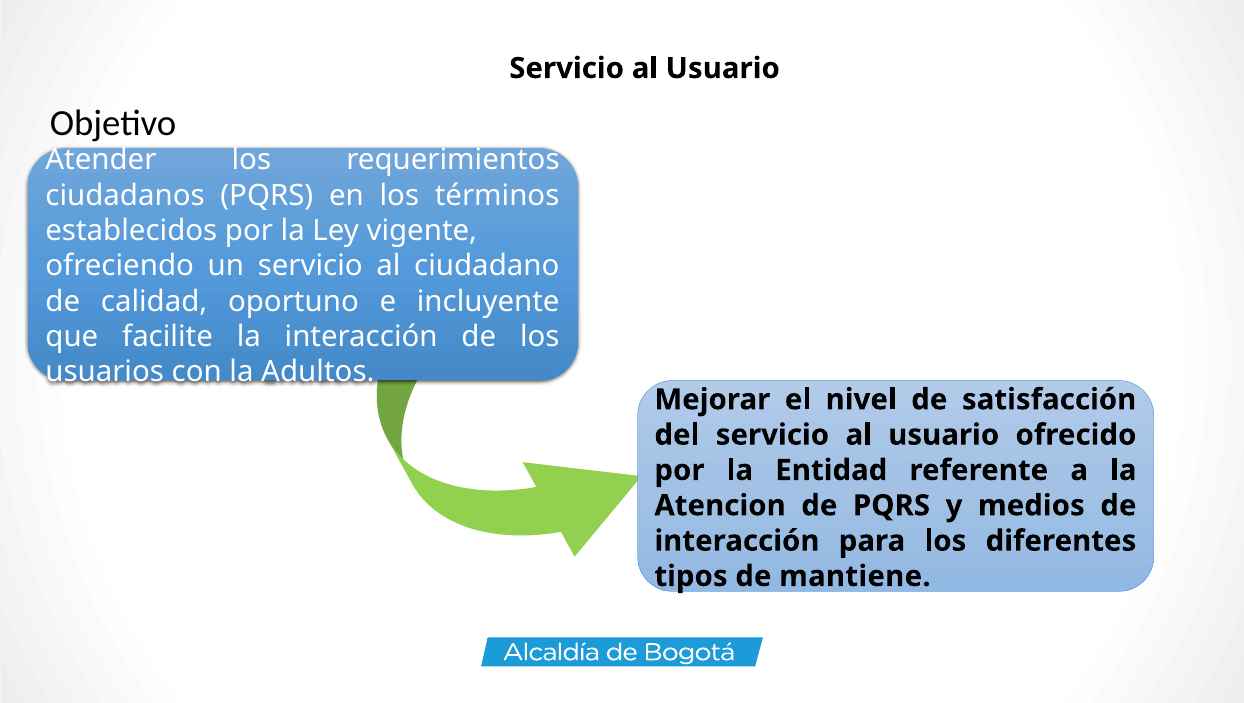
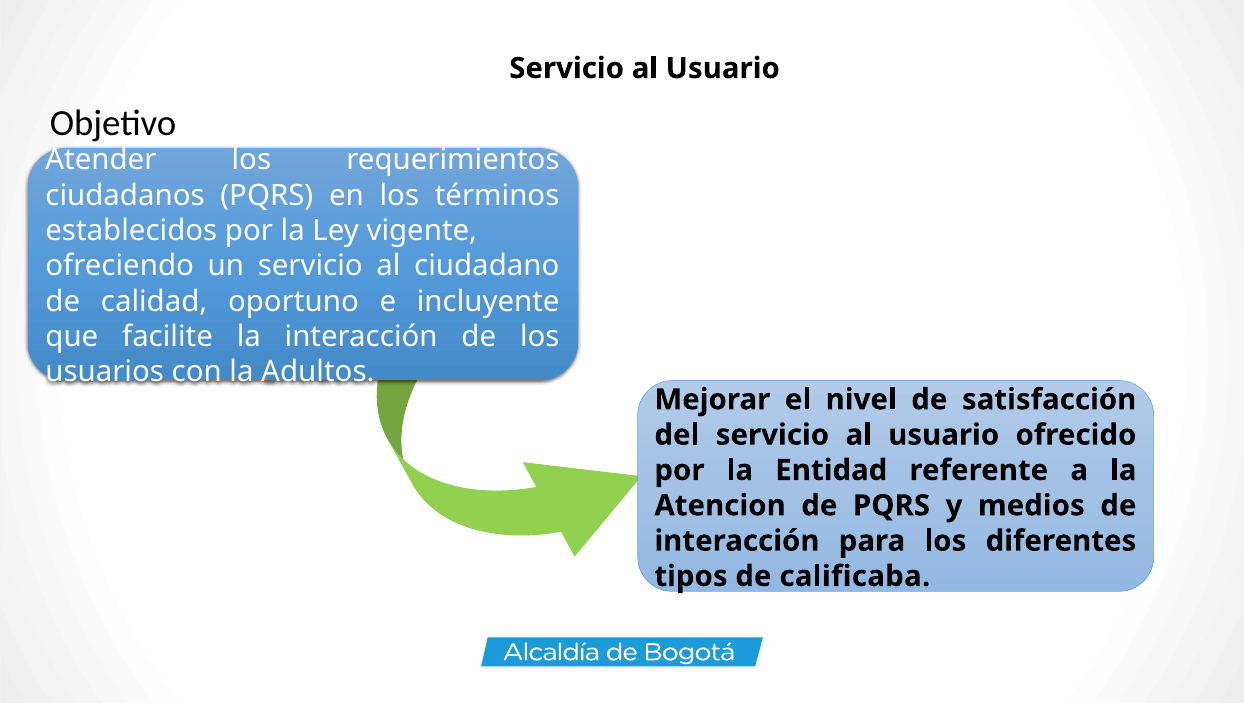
mantiene: mantiene -> calificaba
